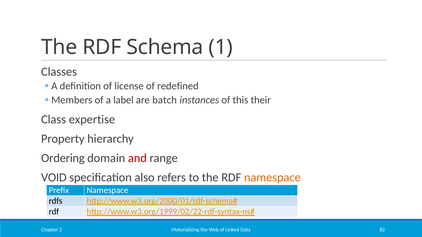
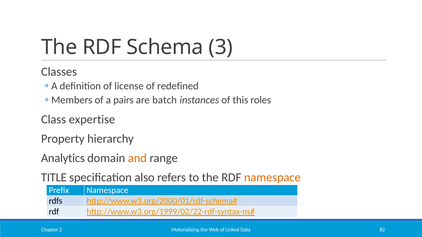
1: 1 -> 3
label: label -> pairs
their: their -> roles
Ordering: Ordering -> Analytics
and colour: red -> orange
VOID: VOID -> TITLE
